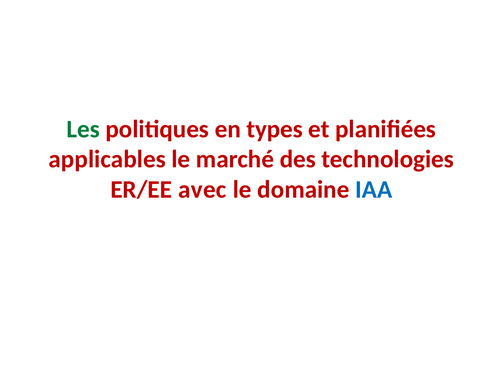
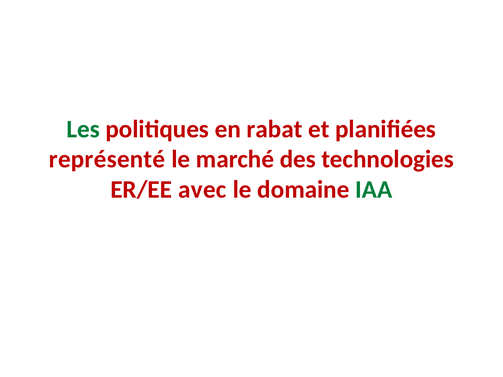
types: types -> rabat
applicables: applicables -> représenté
IAA colour: blue -> green
